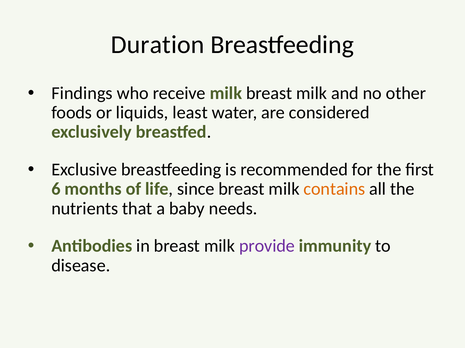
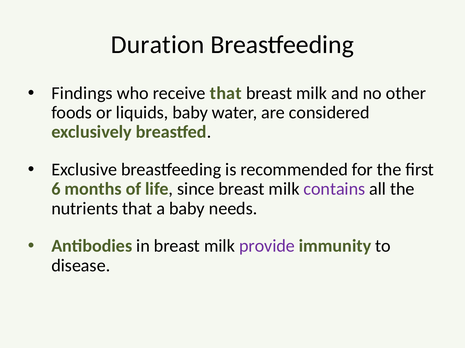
receive milk: milk -> that
liquids least: least -> baby
contains colour: orange -> purple
